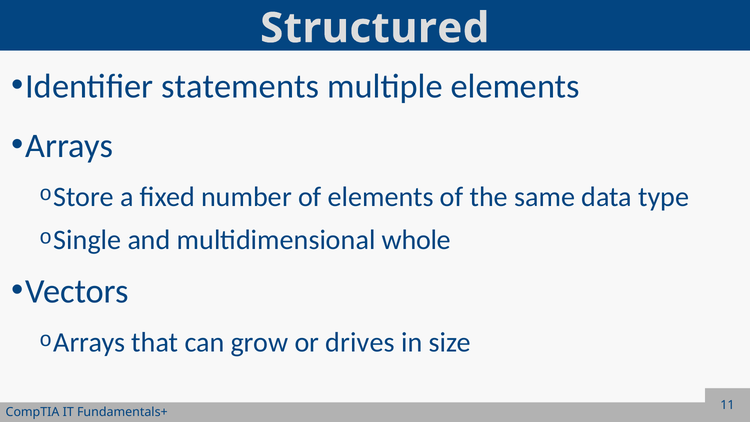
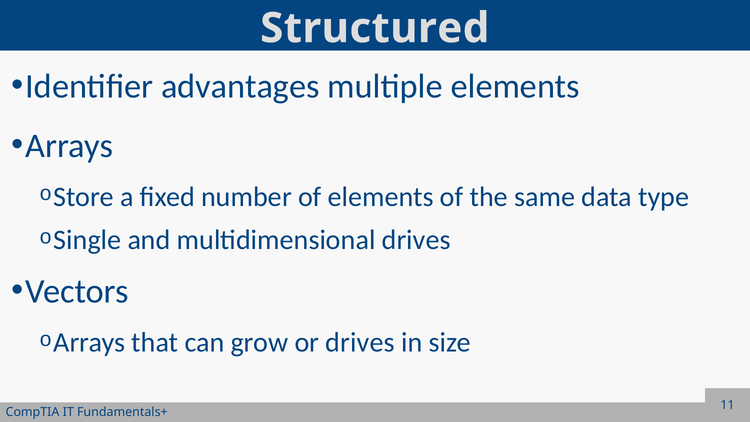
statements: statements -> advantages
multidimensional whole: whole -> drives
